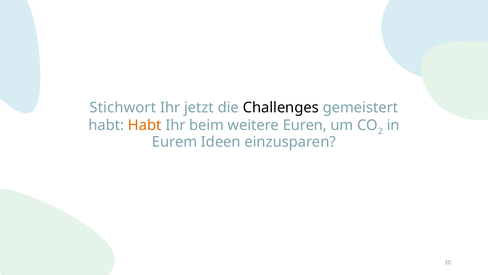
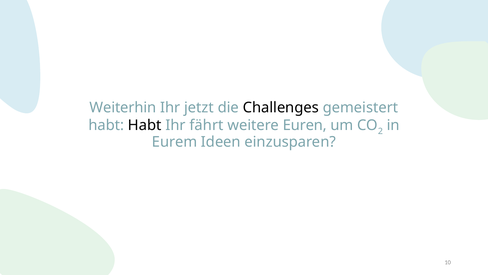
Stichwort: Stichwort -> Weiterhin
Habt at (145, 125) colour: orange -> black
beim: beim -> fährt
